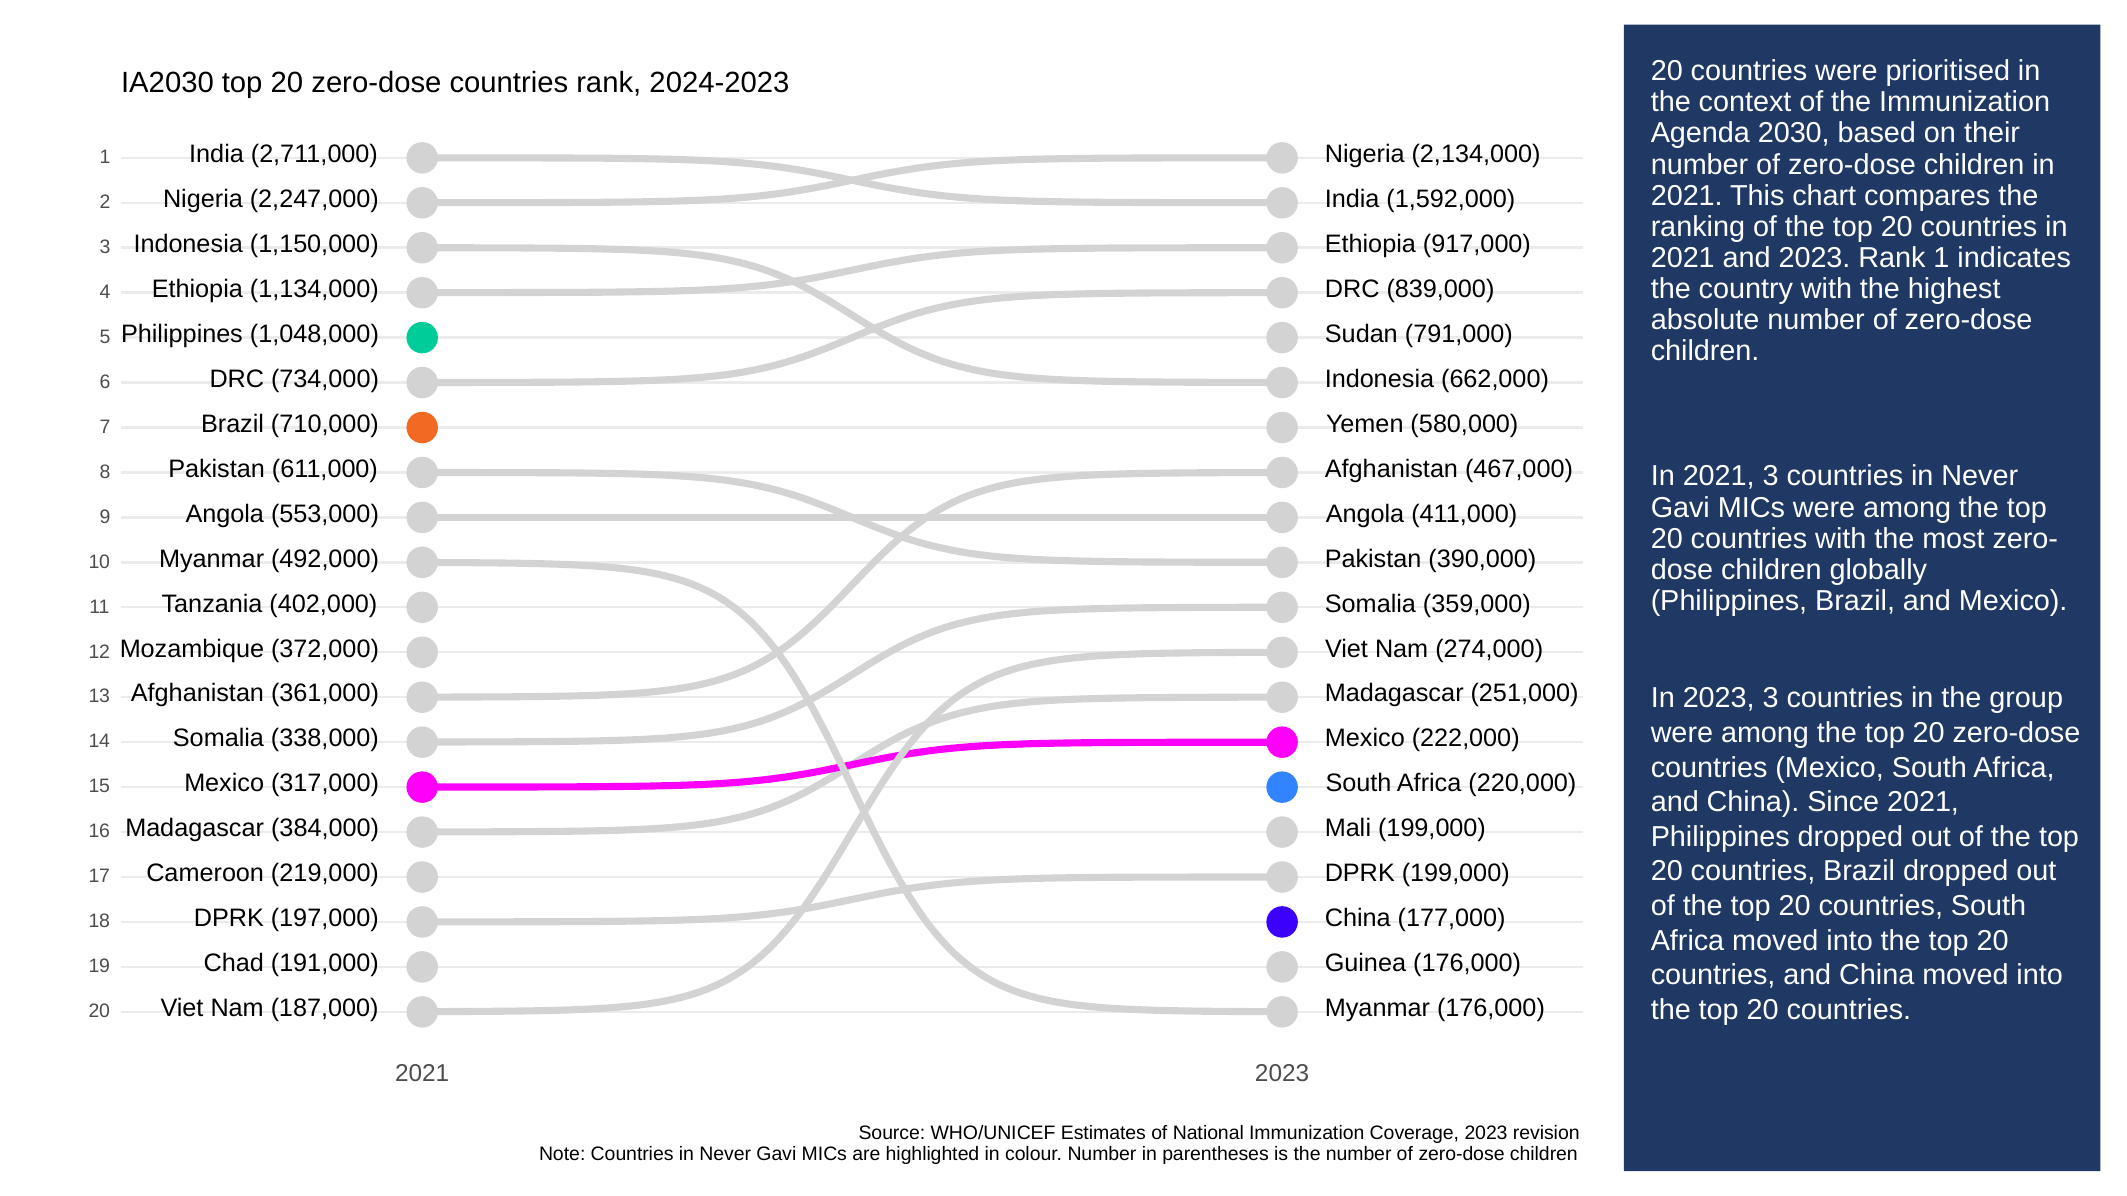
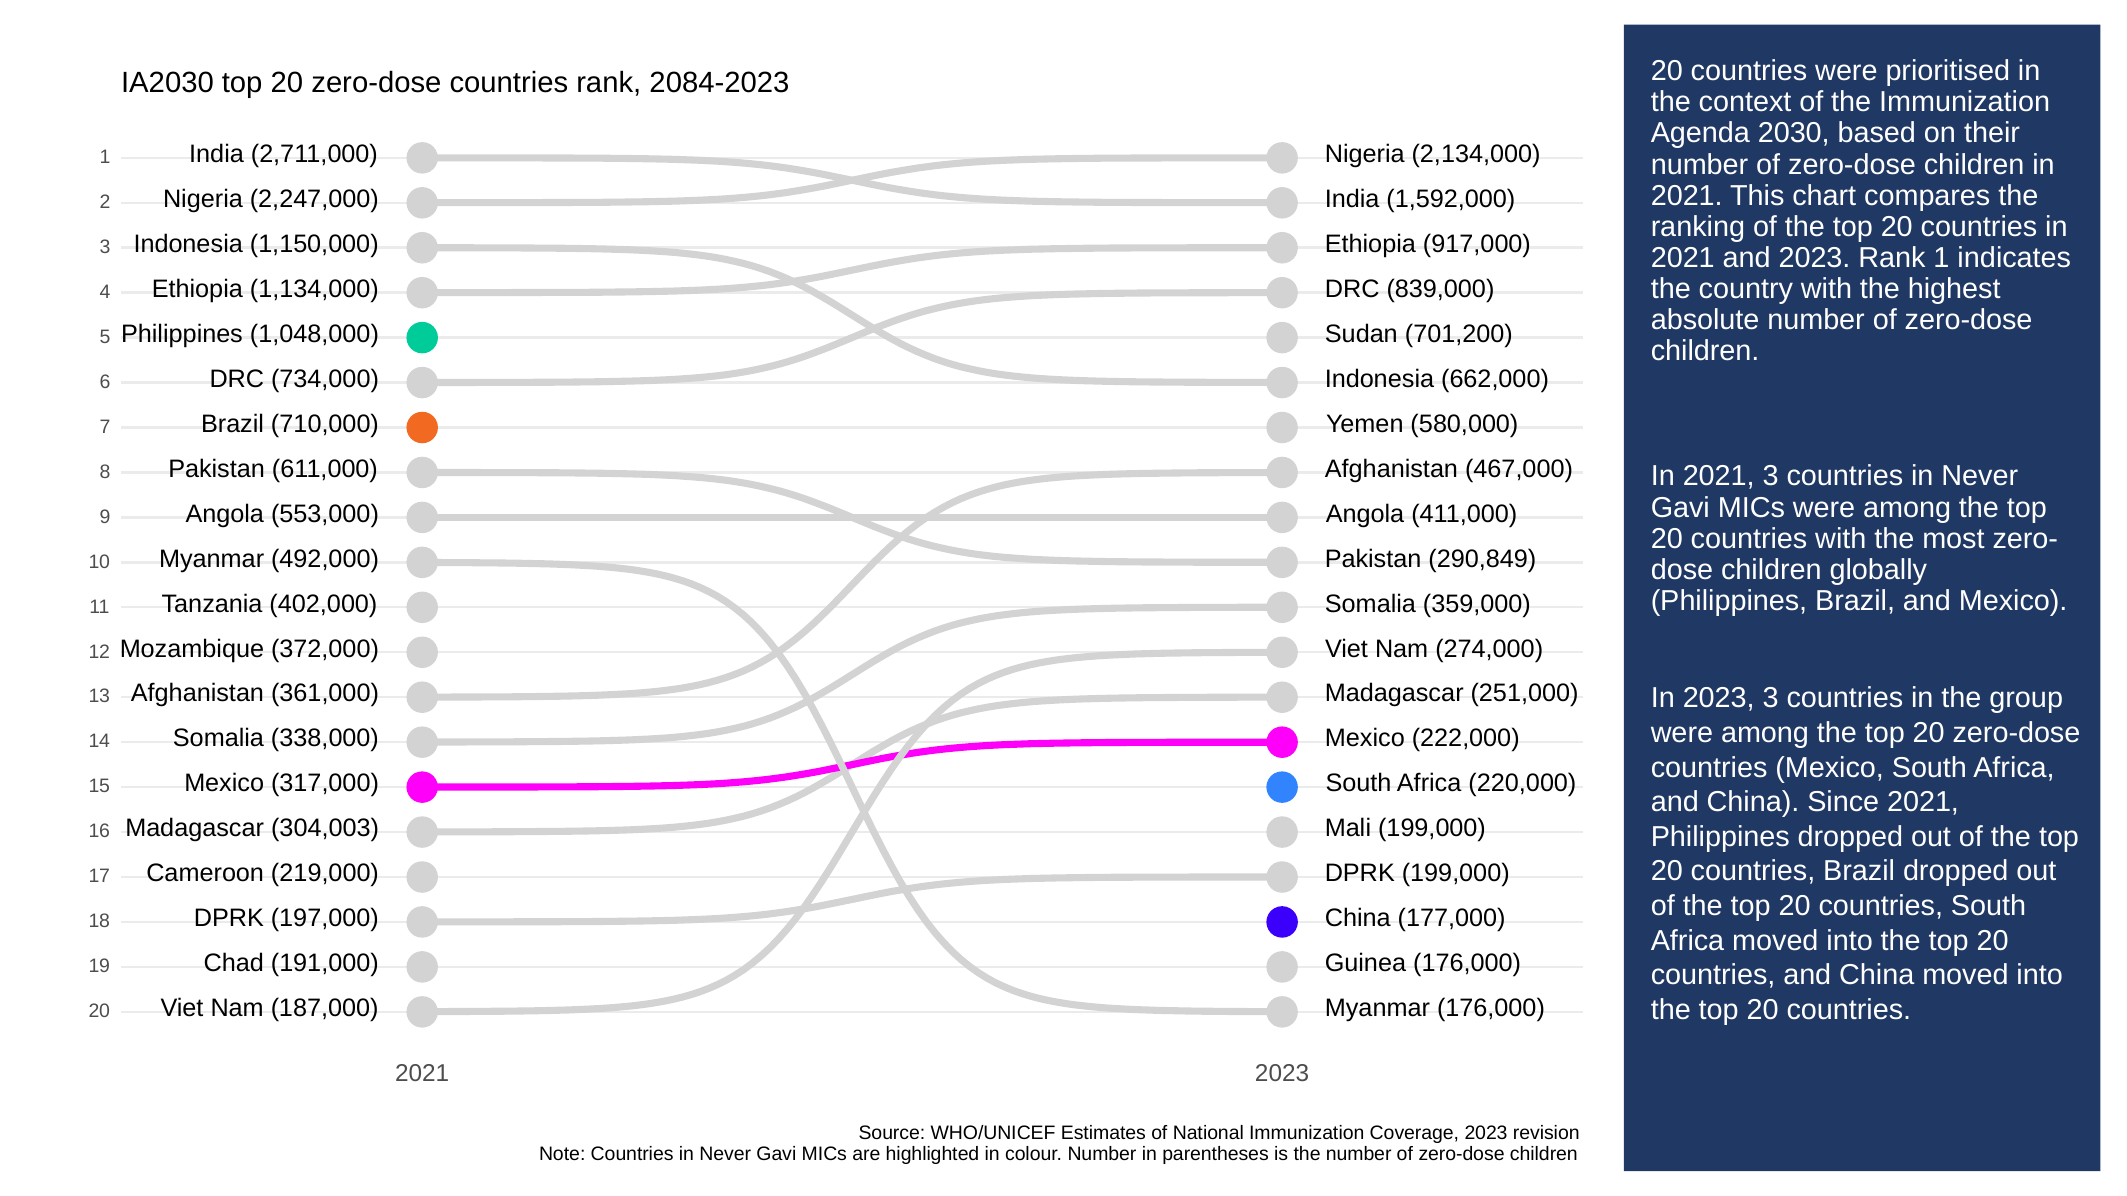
2024-2023: 2024-2023 -> 2084-2023
791,000: 791,000 -> 701,200
390,000: 390,000 -> 290,849
384,000: 384,000 -> 304,003
